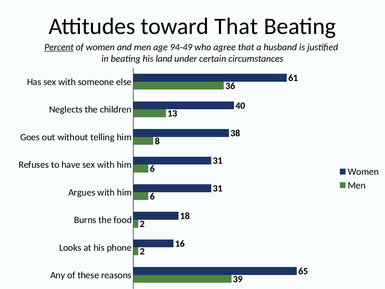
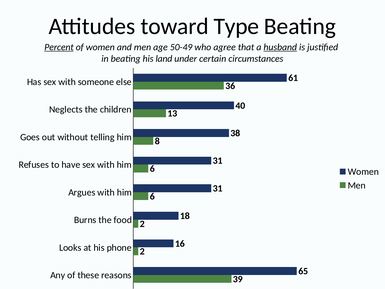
toward That: That -> Type
94-49: 94-49 -> 50-49
husband underline: none -> present
